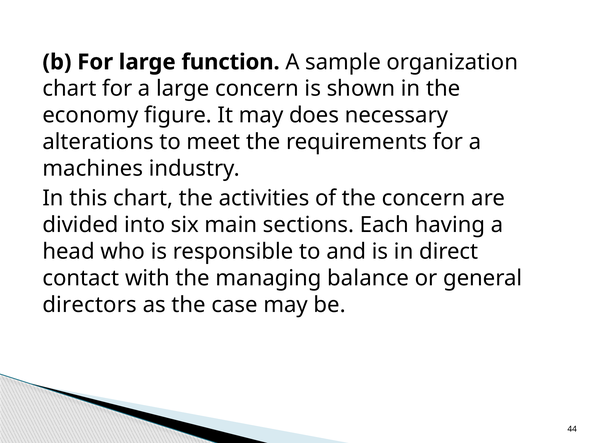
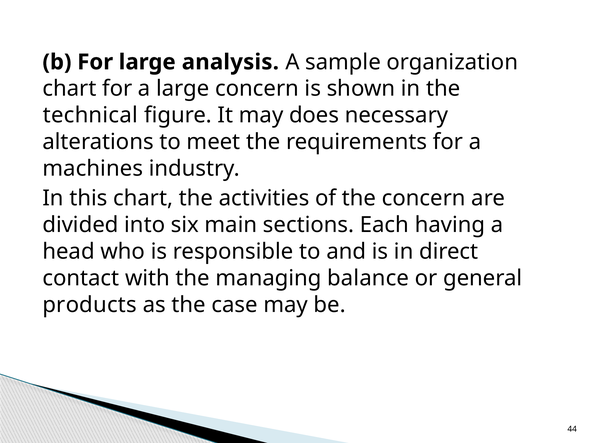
function: function -> analysis
economy: economy -> technical
directors: directors -> products
